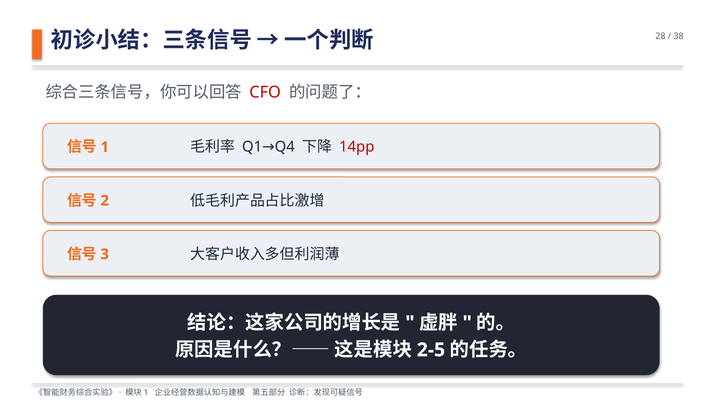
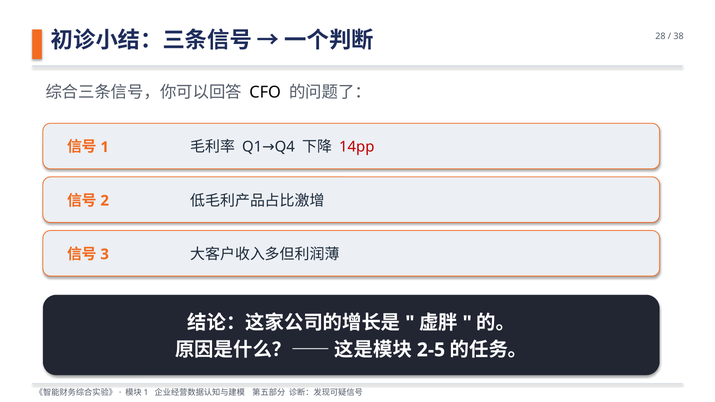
CFO colour: red -> black
